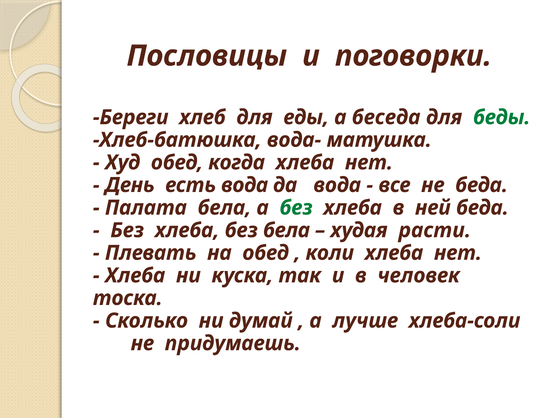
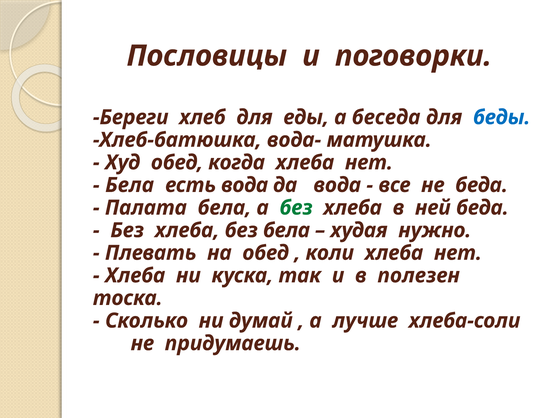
беды colour: green -> blue
День at (130, 185): День -> Бела
расти: расти -> нужно
человек: человек -> полезен
